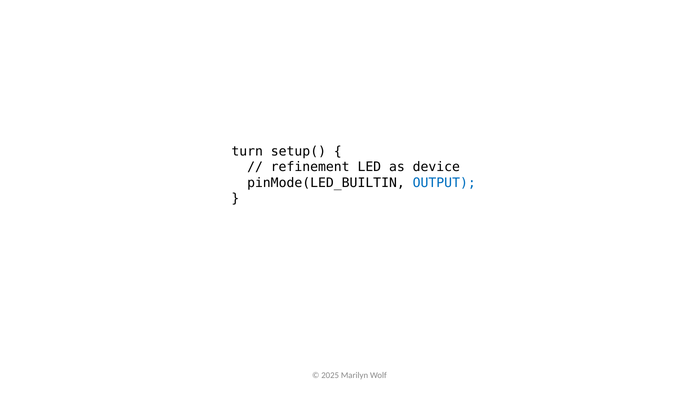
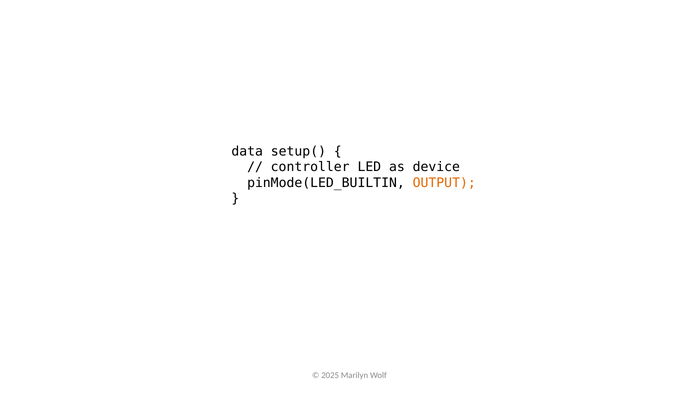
turn: turn -> data
refinement: refinement -> controller
OUTPUT colour: blue -> orange
